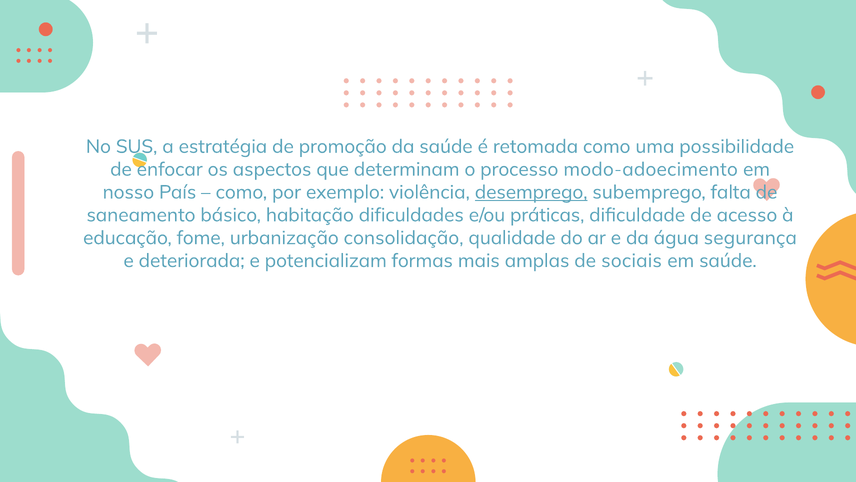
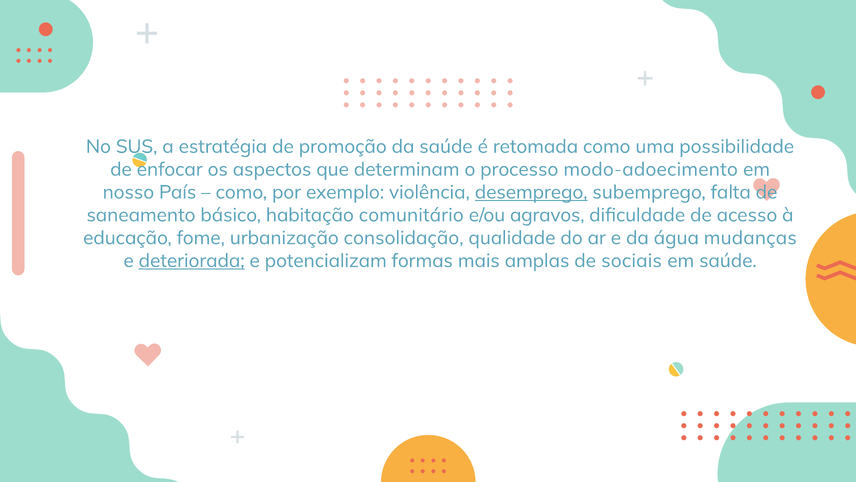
dificuldades: dificuldades -> comunitário
práticas: práticas -> agravos
segurança: segurança -> mudanças
deteriorada underline: none -> present
